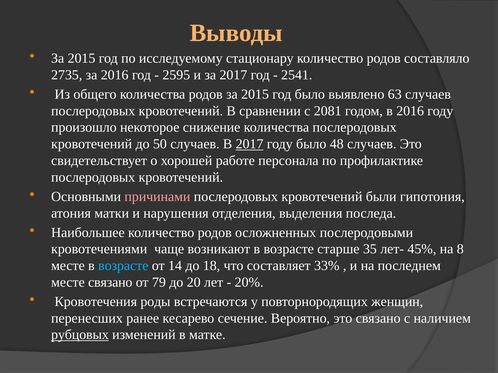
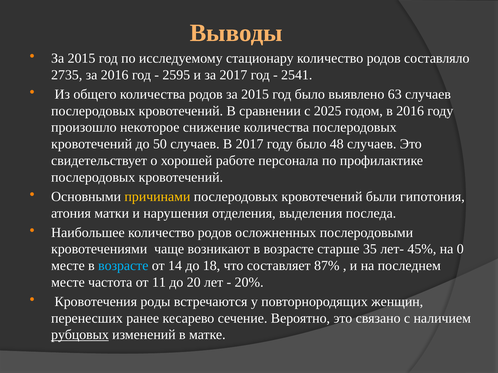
2081: 2081 -> 2025
2017 at (250, 144) underline: present -> none
причинами colour: pink -> yellow
8: 8 -> 0
33%: 33% -> 87%
месте связано: связано -> частота
79: 79 -> 11
